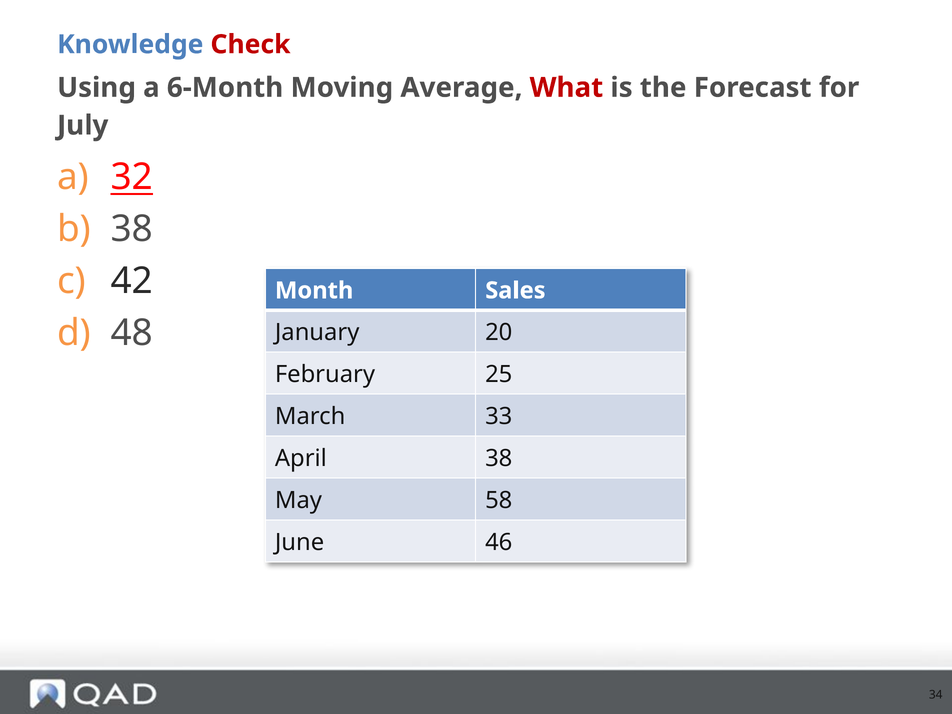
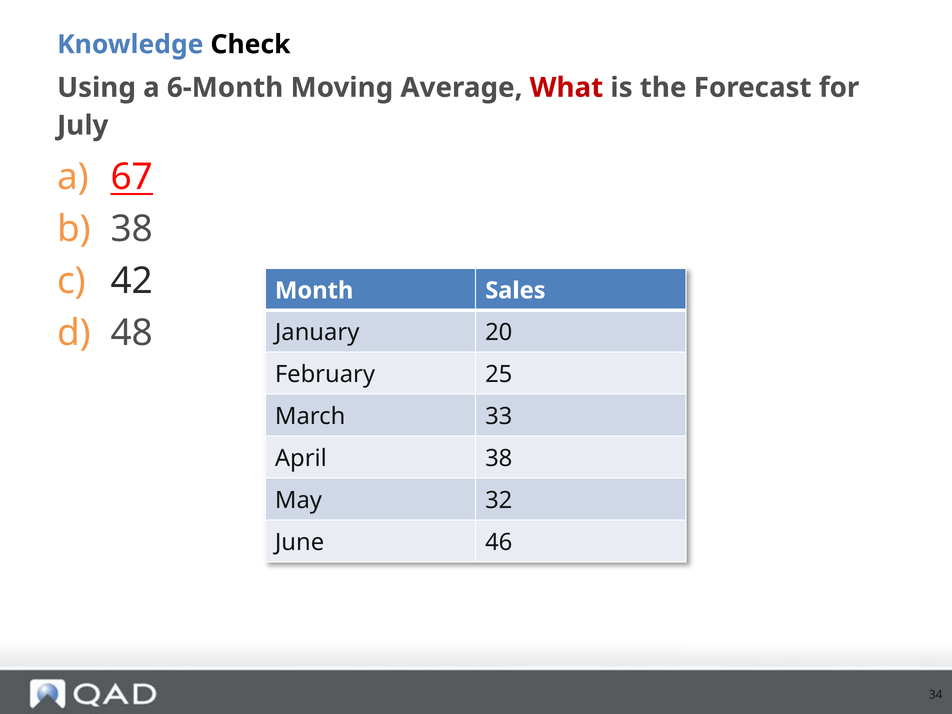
Check colour: red -> black
32: 32 -> 67
58: 58 -> 32
